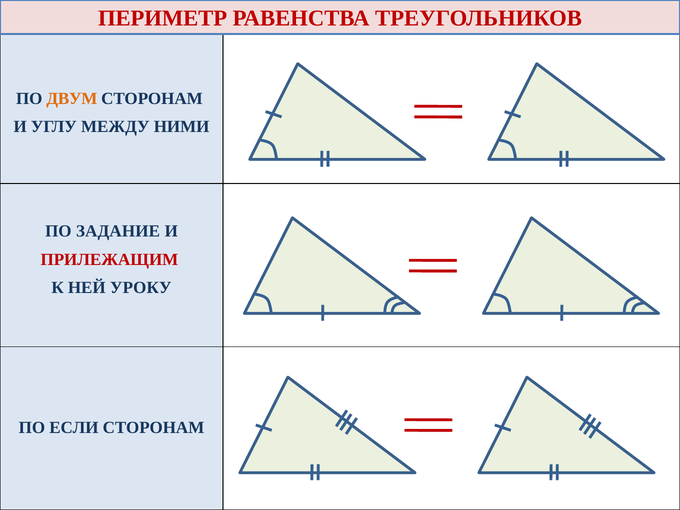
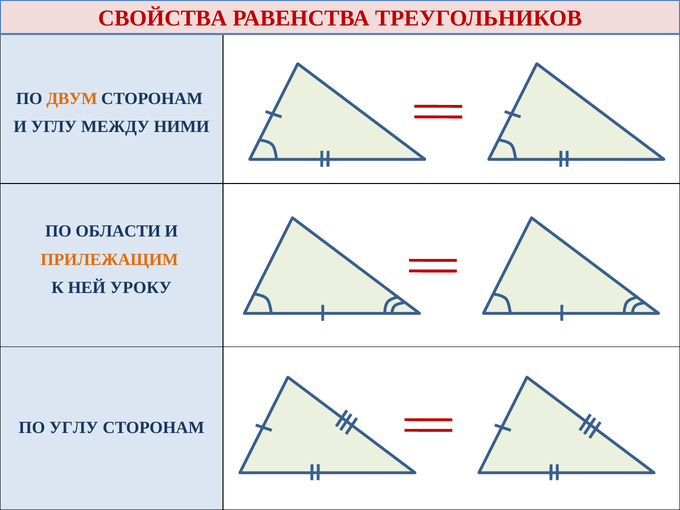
ПЕРИМЕТР: ПЕРИМЕТР -> СВОЙСТВА
ЗАДАНИЕ: ЗАДАНИЕ -> ОБЛАСТИ
ПРИЛЕЖАЩИМ colour: red -> orange
ПО ЕСЛИ: ЕСЛИ -> УГЛУ
